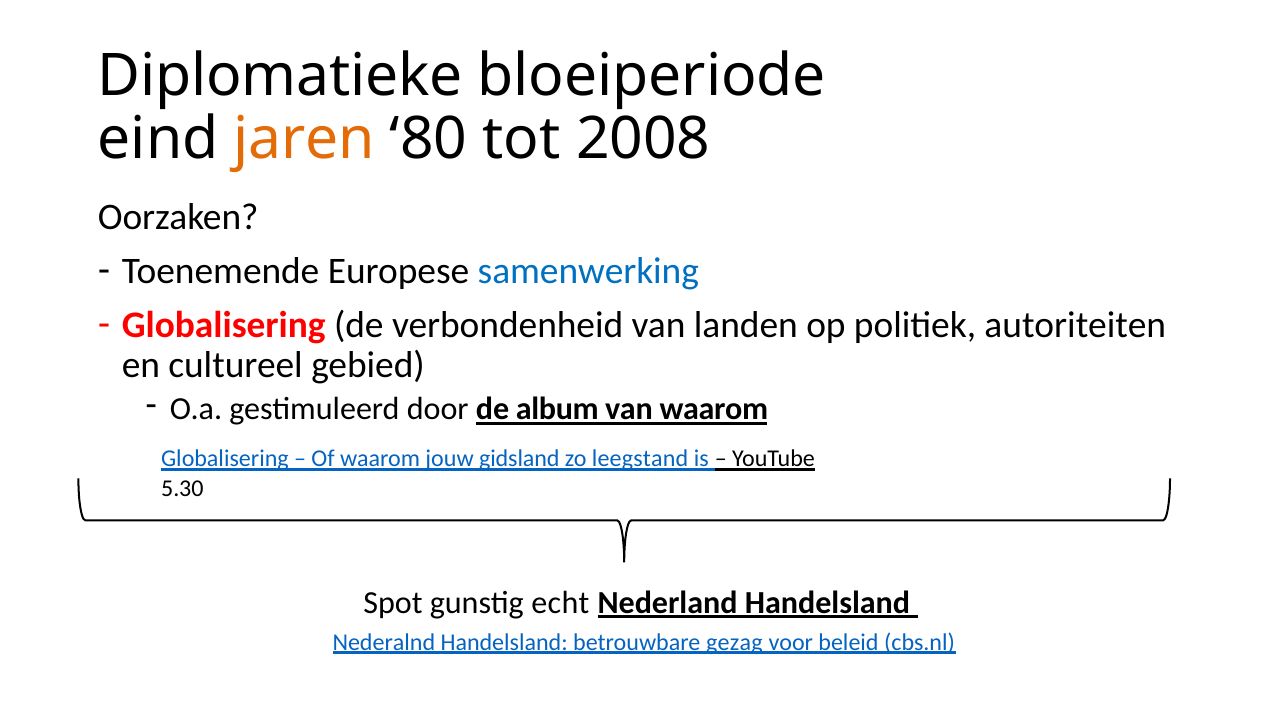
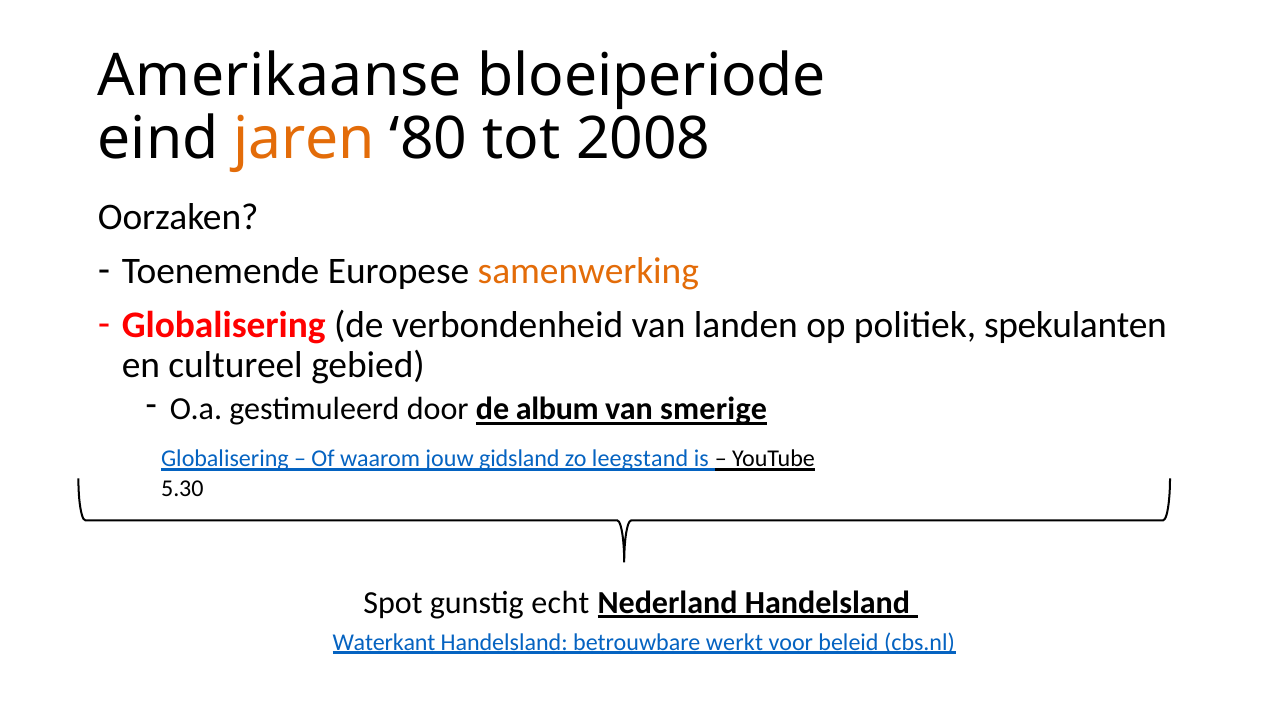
Diplomatieke: Diplomatieke -> Amerikaanse
samenwerking colour: blue -> orange
autoriteiten: autoriteiten -> spekulanten
van waarom: waarom -> smerige
Nederalnd: Nederalnd -> Waterkant
gezag: gezag -> werkt
